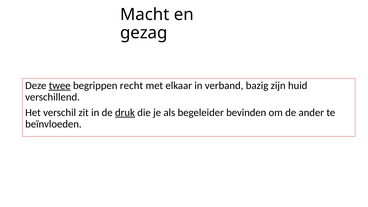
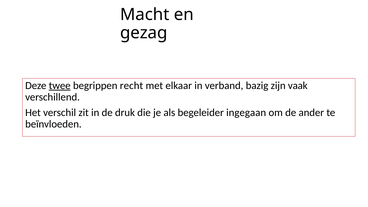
huid: huid -> vaak
druk underline: present -> none
bevinden: bevinden -> ingegaan
